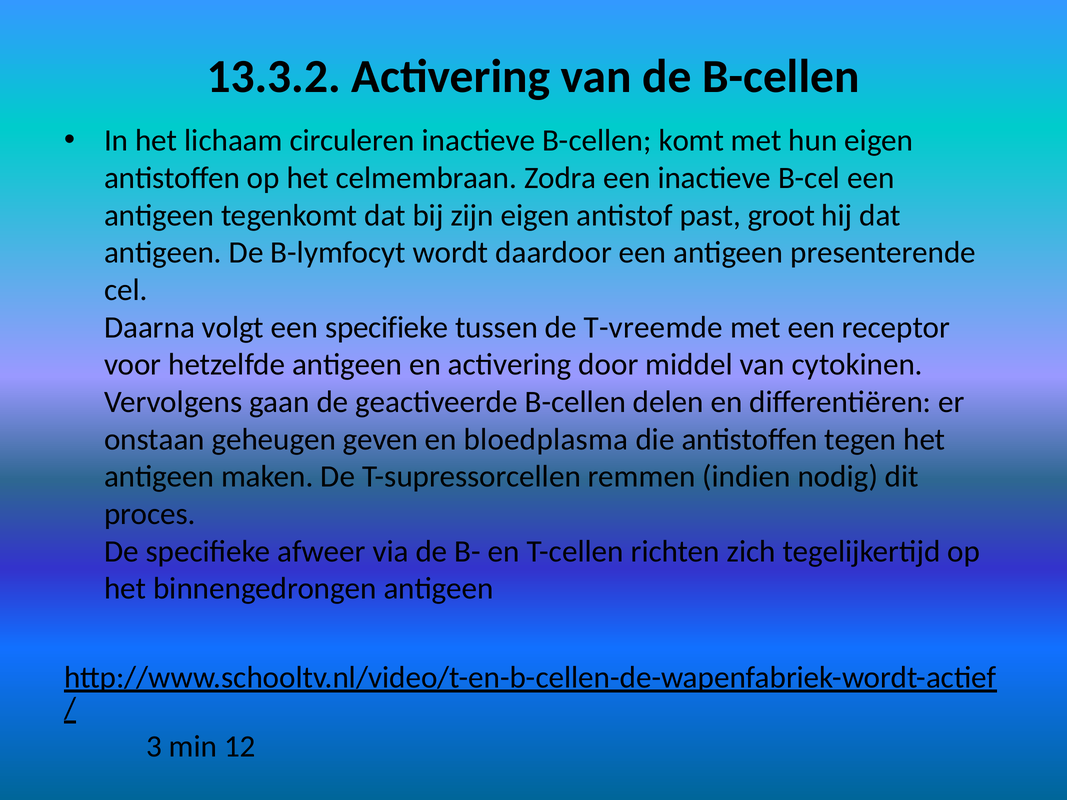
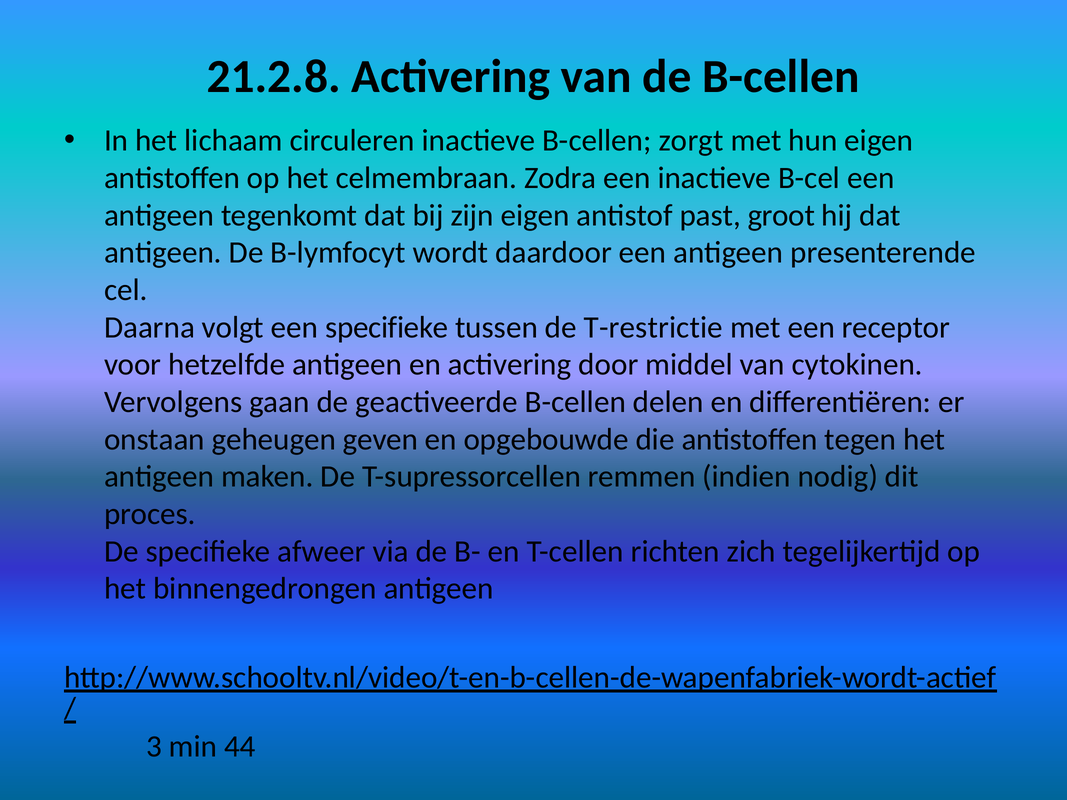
13.3.2: 13.3.2 -> 21.2.8
komt: komt -> zorgt
T-vreemde: T-vreemde -> T-restrictie
bloedplasma: bloedplasma -> opgebouwde
12: 12 -> 44
